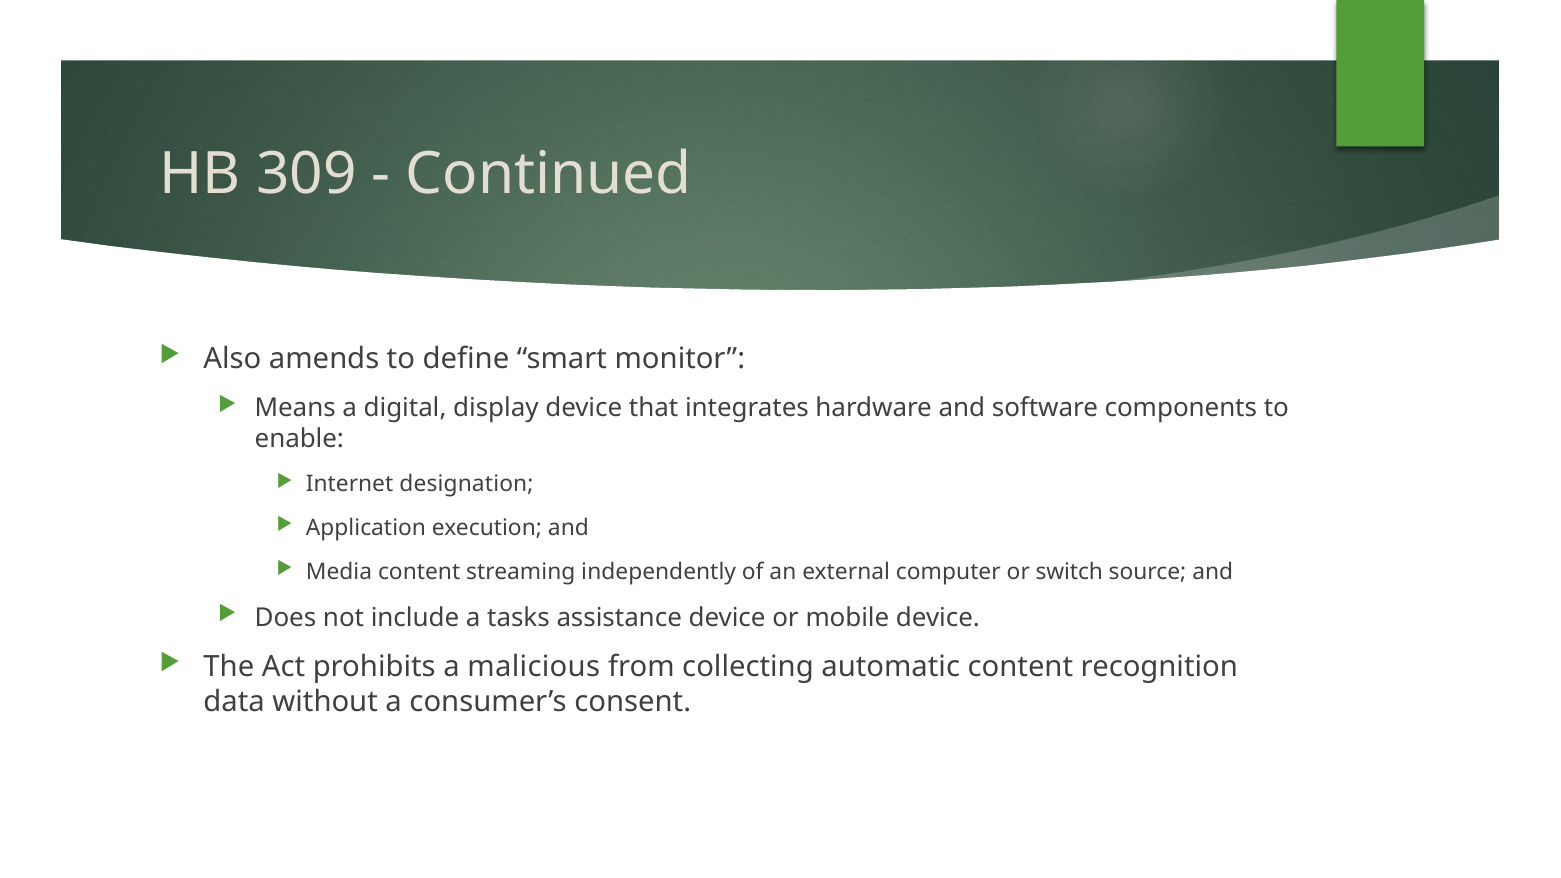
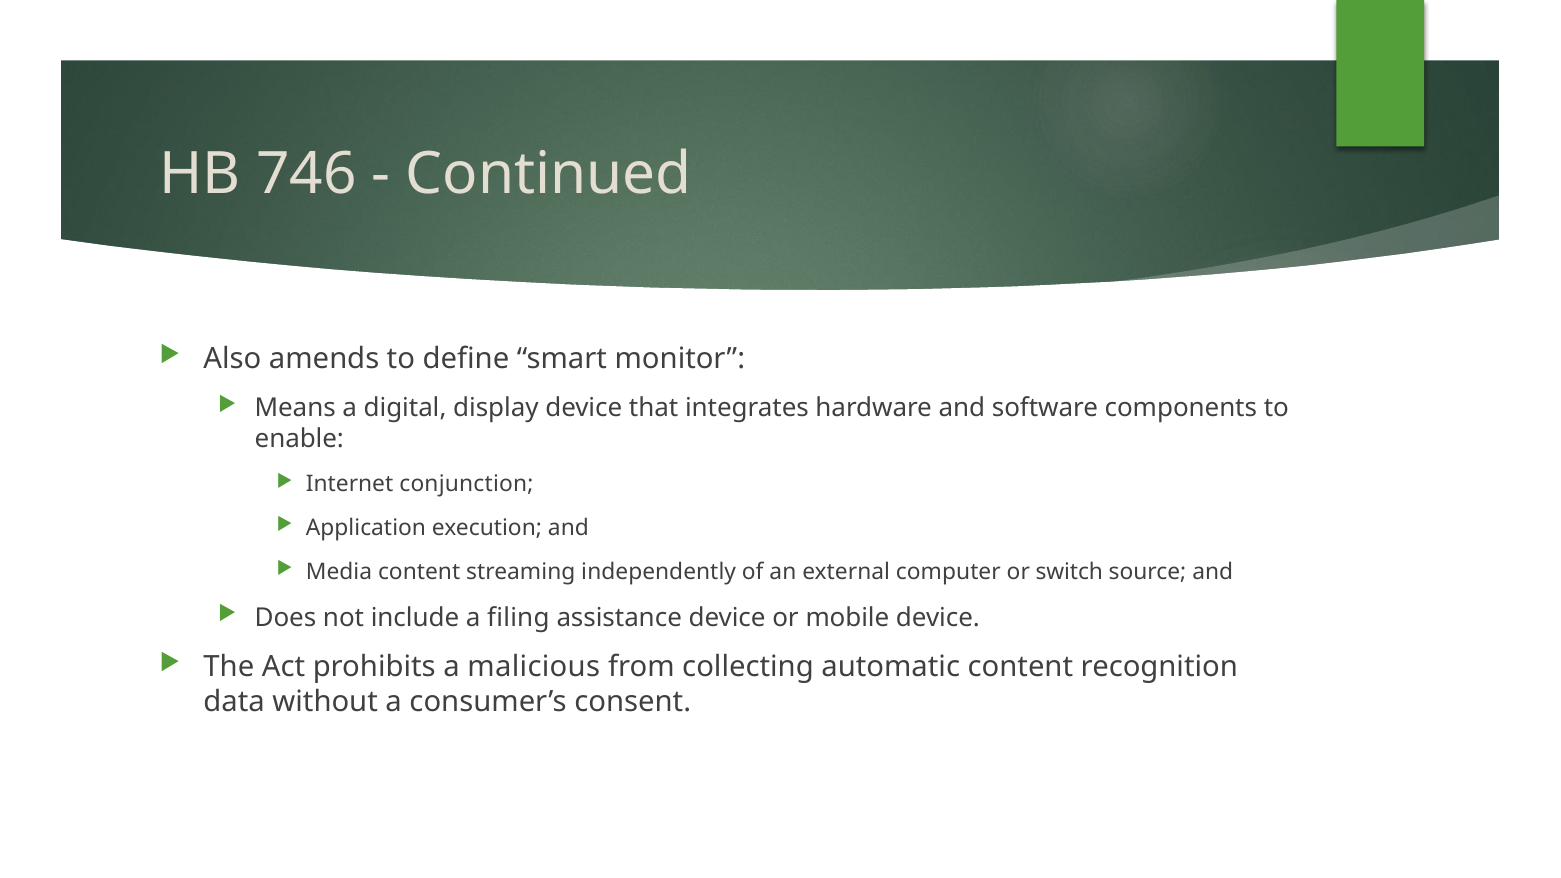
309: 309 -> 746
designation: designation -> conjunction
tasks: tasks -> filing
